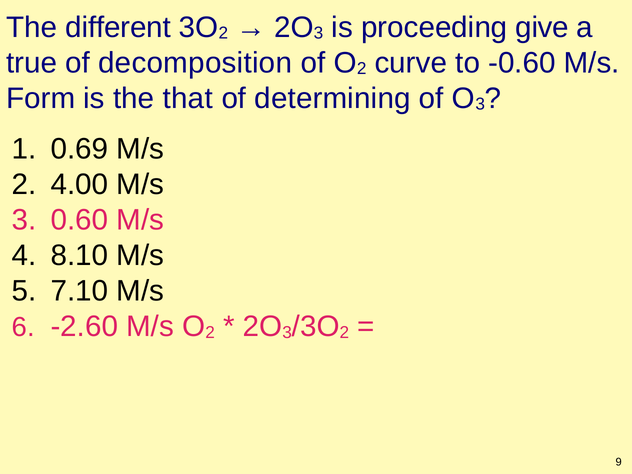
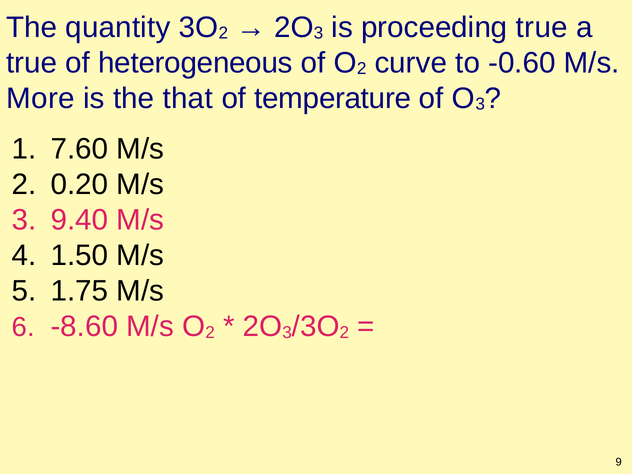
different: different -> quantity
proceeding give: give -> true
decomposition: decomposition -> heterogeneous
Form: Form -> More
determining: determining -> temperature
0.69: 0.69 -> 7.60
4.00: 4.00 -> 0.20
0.60: 0.60 -> 9.40
8.10: 8.10 -> 1.50
7.10: 7.10 -> 1.75
-2.60: -2.60 -> -8.60
